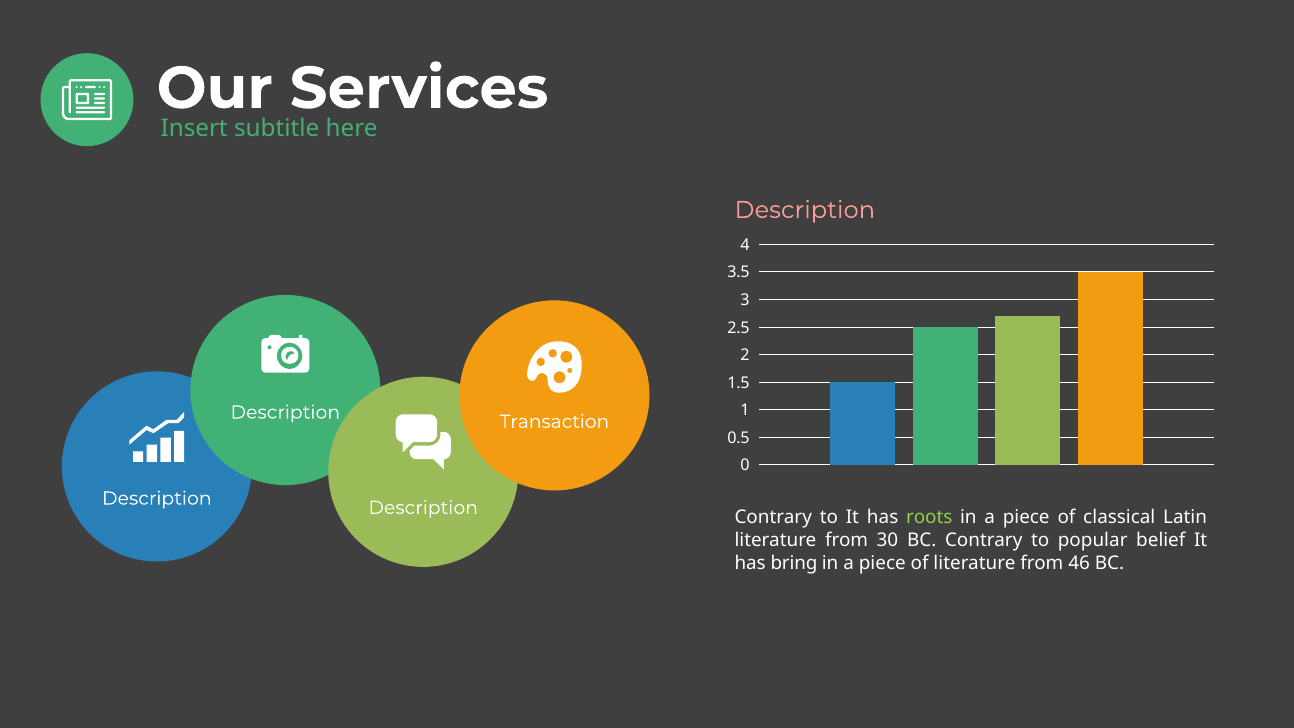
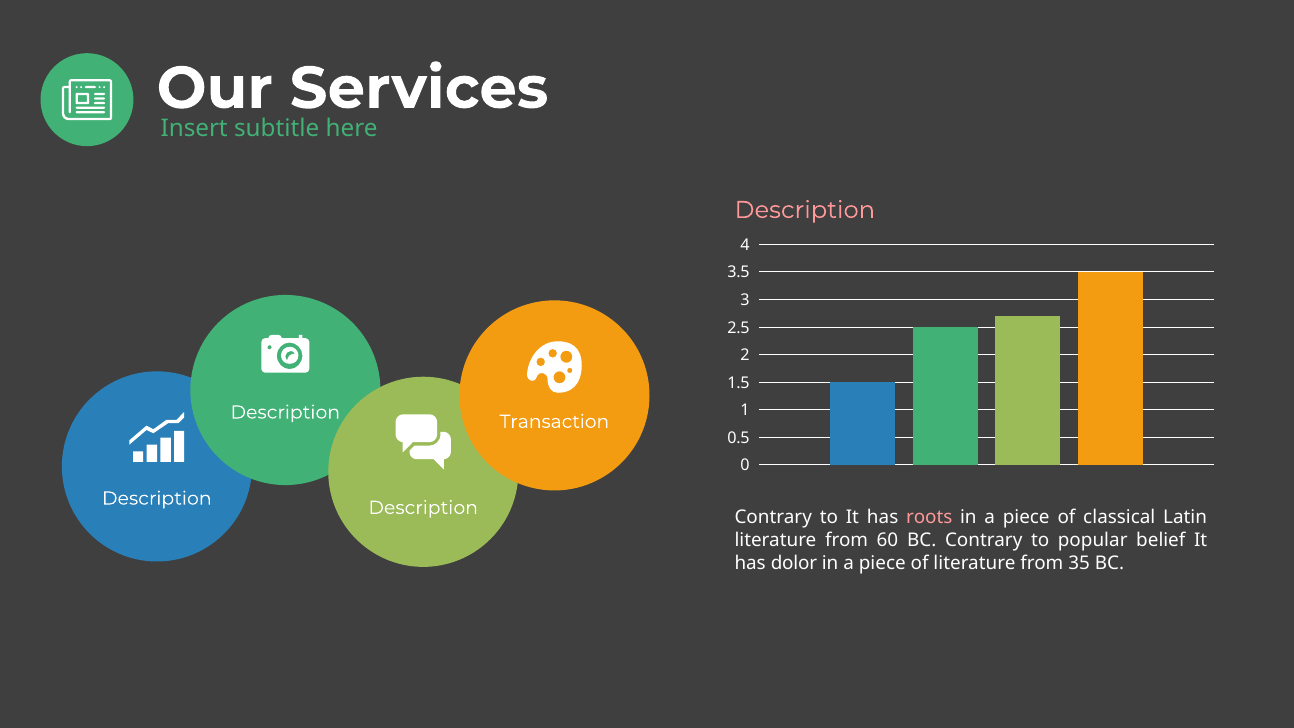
roots colour: light green -> pink
30: 30 -> 60
bring: bring -> dolor
46: 46 -> 35
